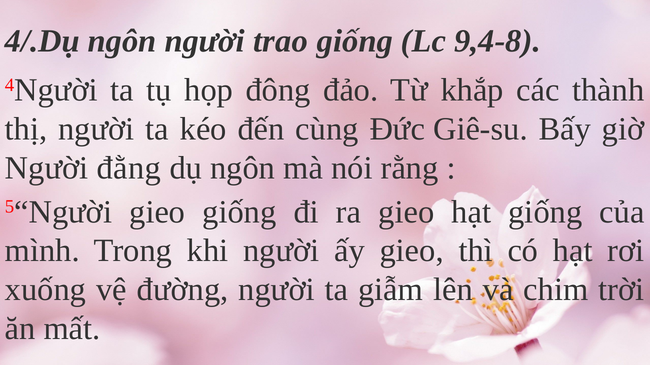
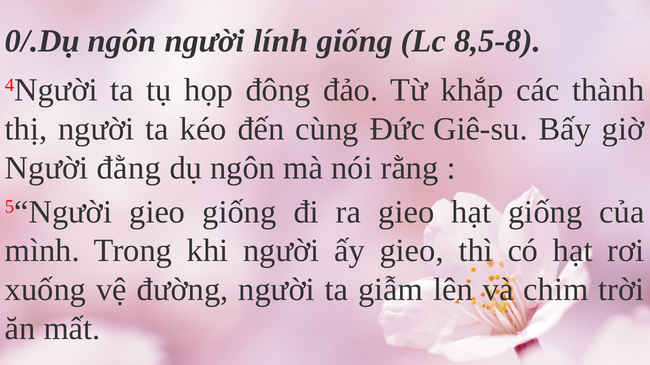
4/.Dụ: 4/.Dụ -> 0/.Dụ
trao: trao -> lính
9,4-8: 9,4-8 -> 8,5-8
